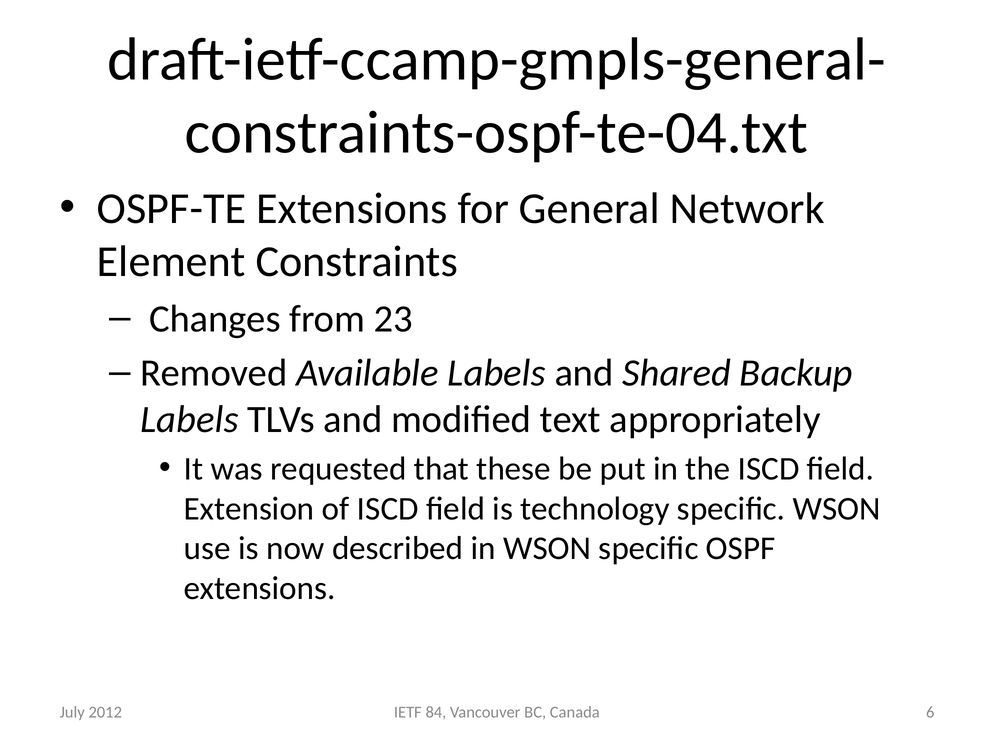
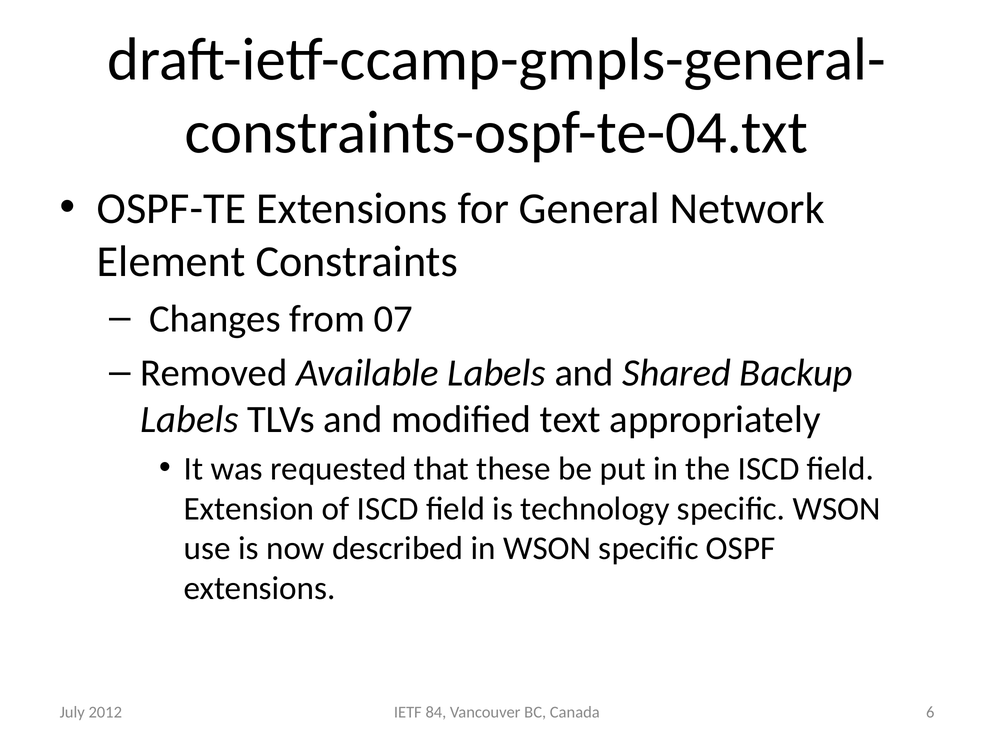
23: 23 -> 07
